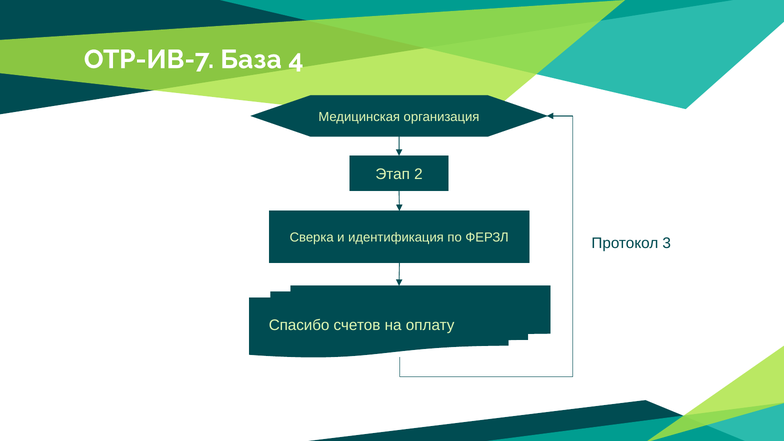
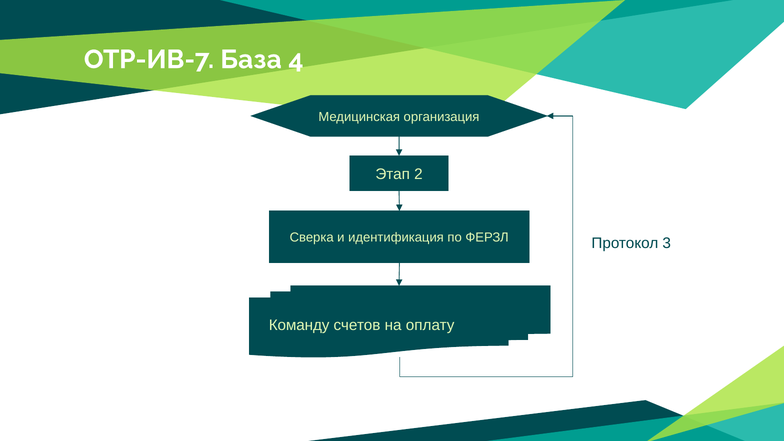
Спасибо: Спасибо -> Команду
